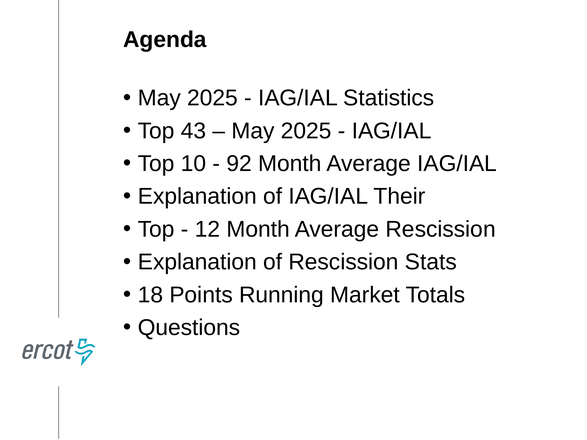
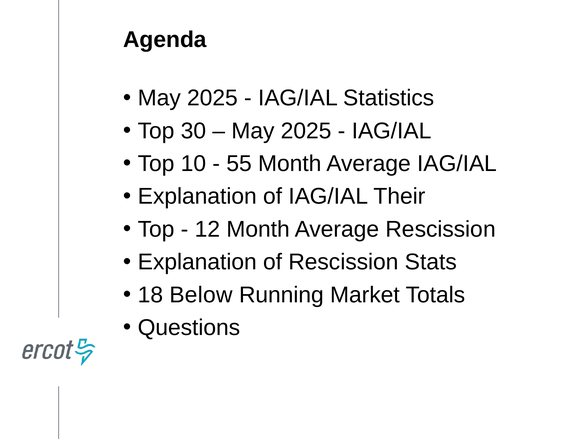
43: 43 -> 30
92: 92 -> 55
Points: Points -> Below
